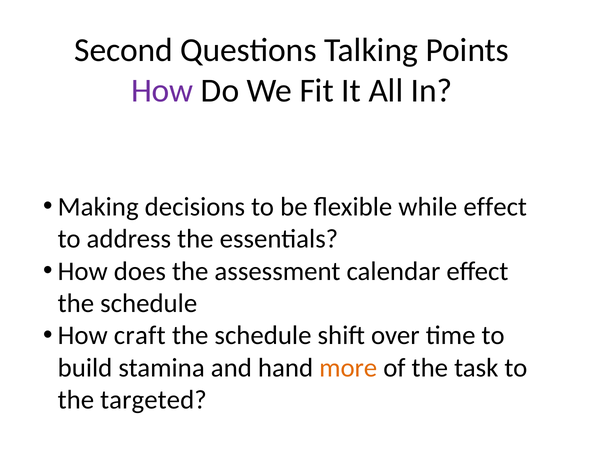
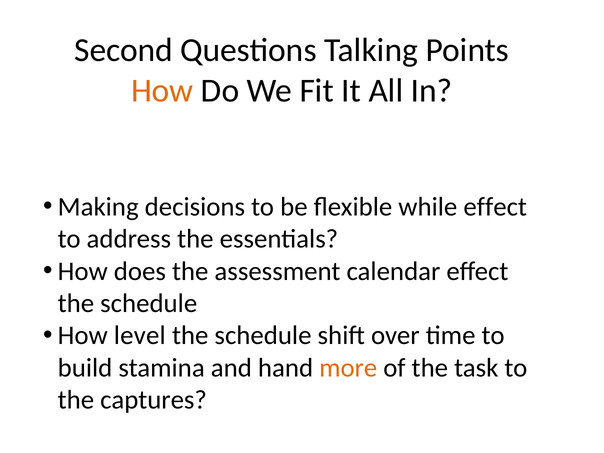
How at (162, 90) colour: purple -> orange
craft: craft -> level
targeted: targeted -> captures
